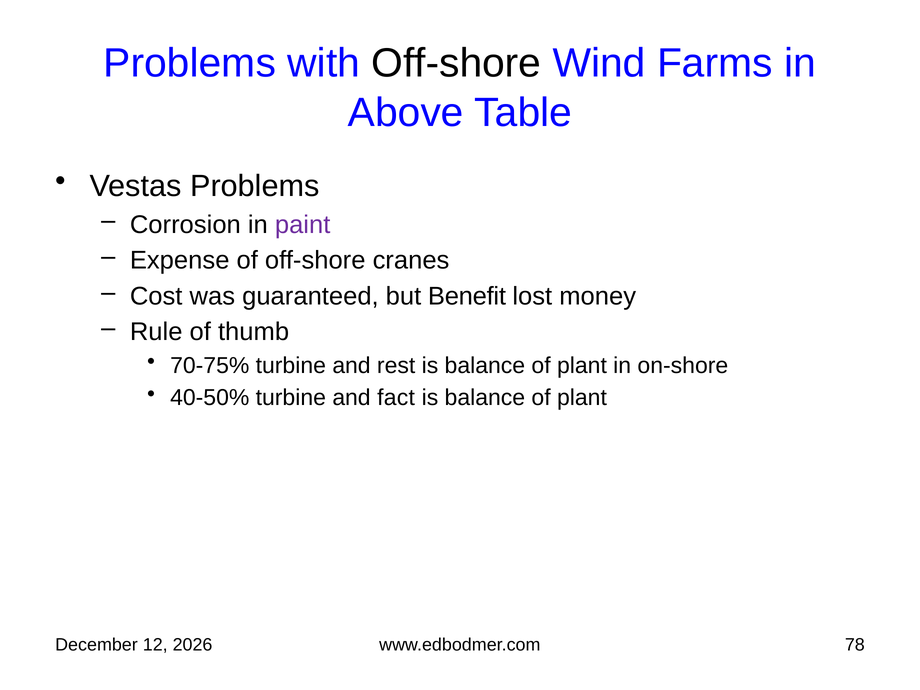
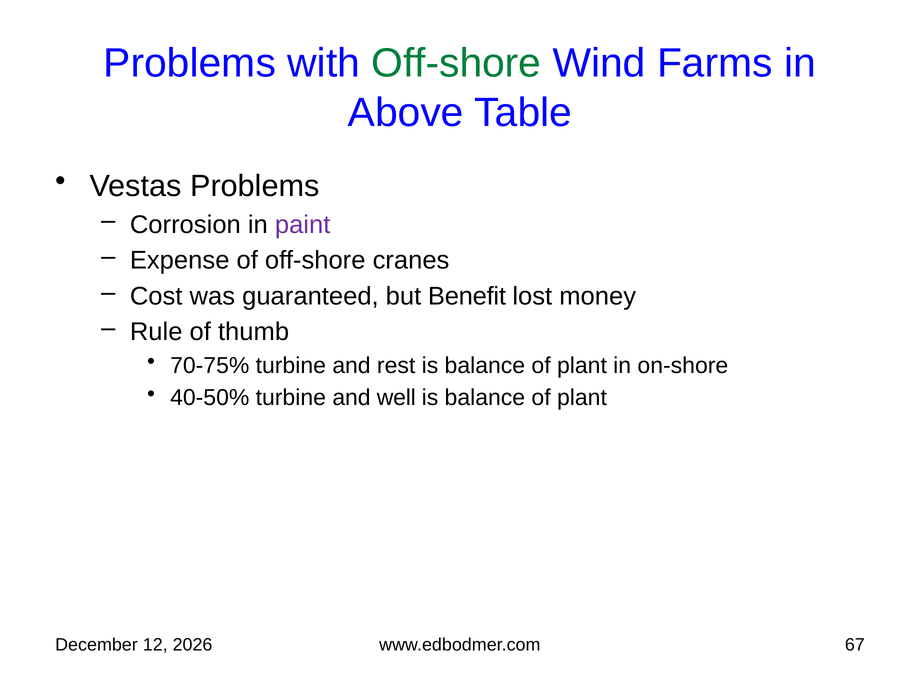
Off-shore at (456, 63) colour: black -> green
fact: fact -> well
78: 78 -> 67
